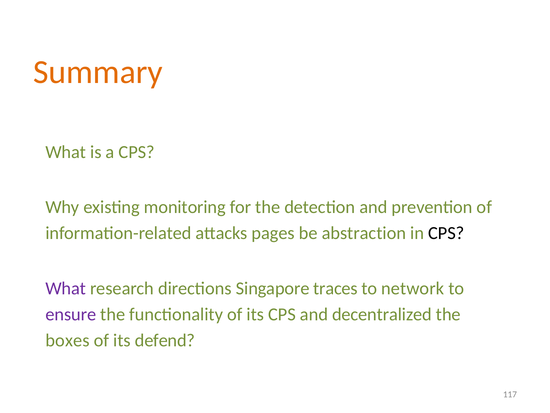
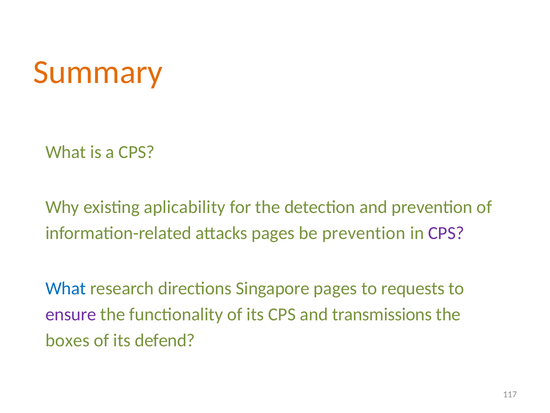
monitoring: monitoring -> aplicability
be abstraction: abstraction -> prevention
CPS at (446, 233) colour: black -> purple
What at (66, 288) colour: purple -> blue
Singapore traces: traces -> pages
network: network -> requests
decentralized: decentralized -> transmissions
